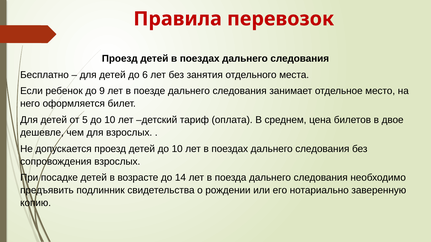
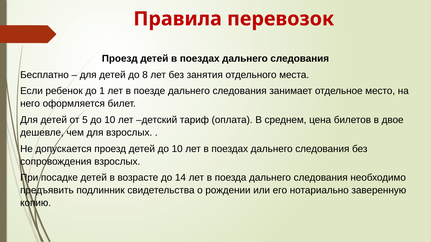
6: 6 -> 8
9: 9 -> 1
